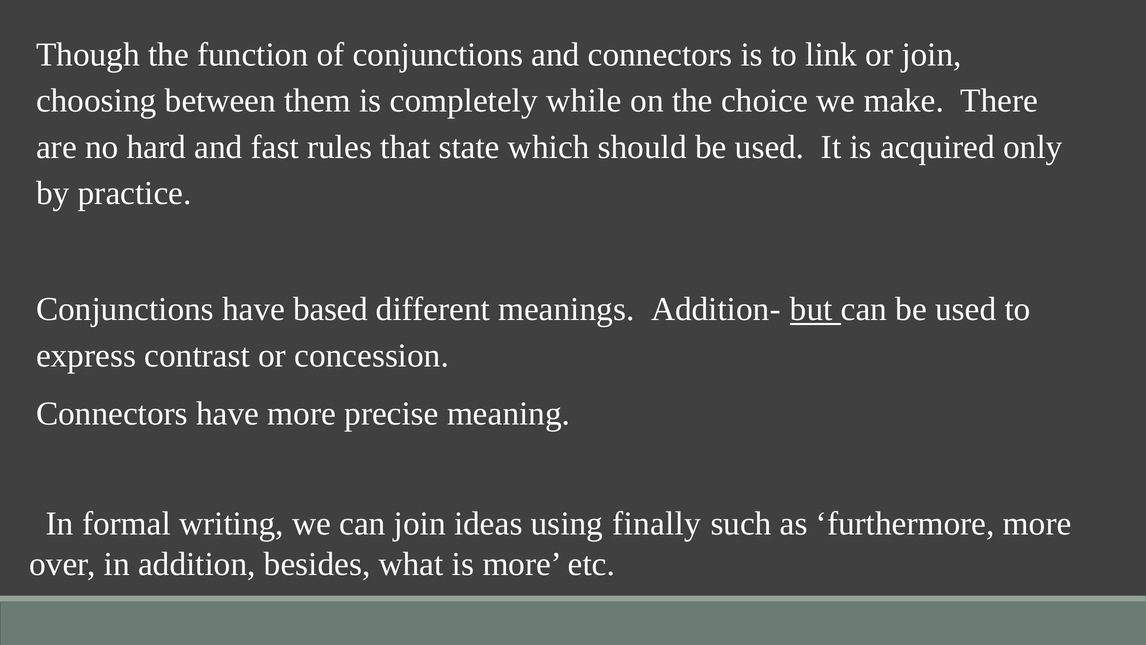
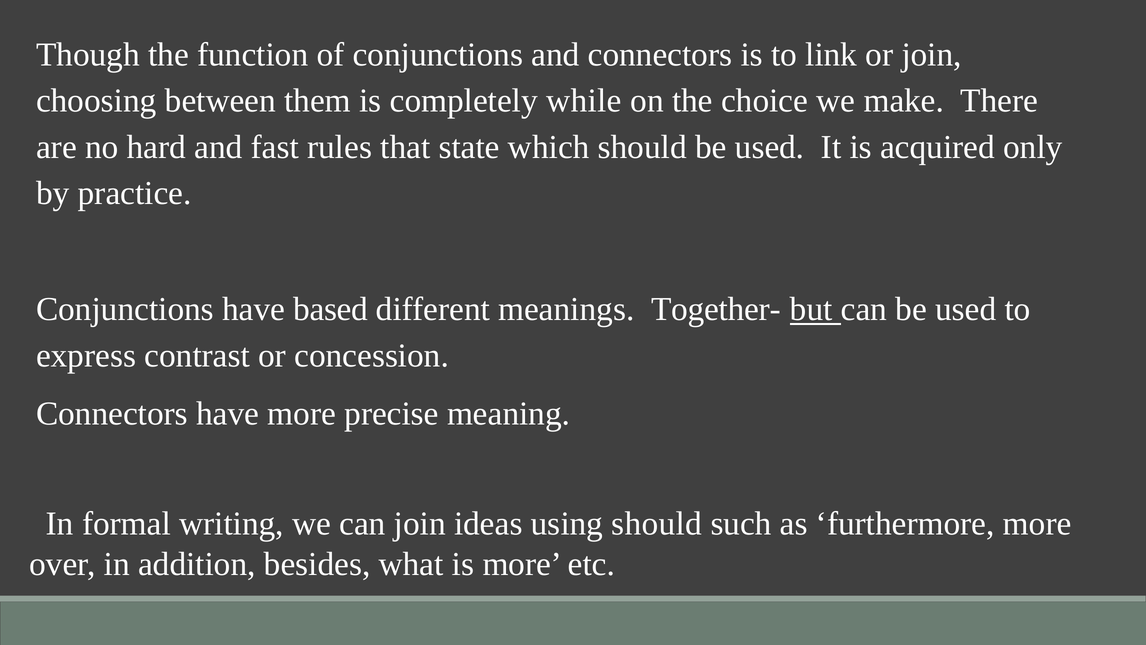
Addition-: Addition- -> Together-
using finally: finally -> should
